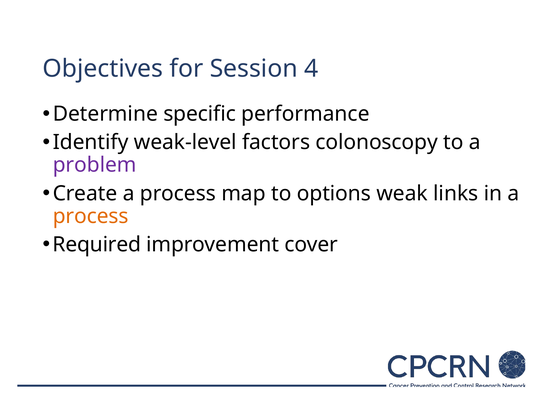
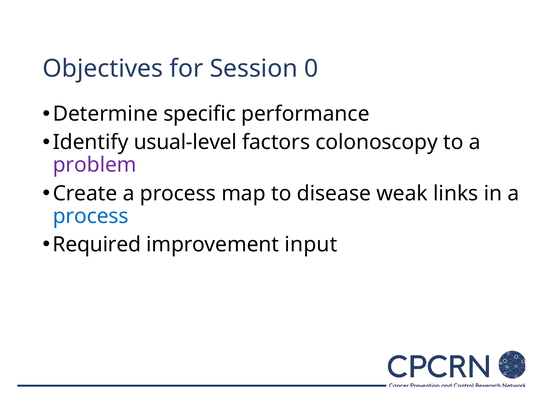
4: 4 -> 0
weak-level: weak-level -> usual-level
options: options -> disease
process at (91, 216) colour: orange -> blue
cover: cover -> input
